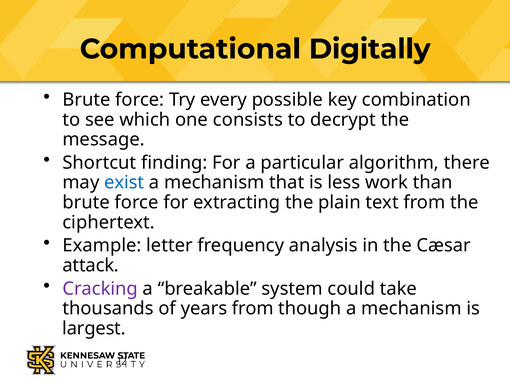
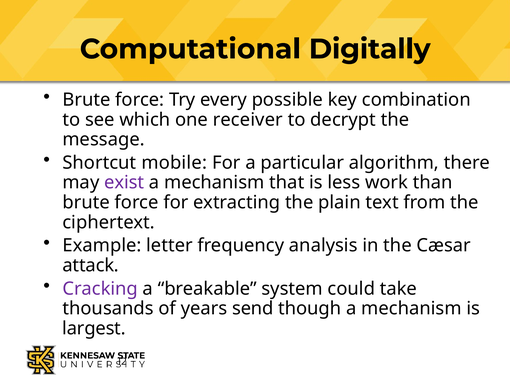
consists: consists -> receiver
finding: finding -> mobile
exist colour: blue -> purple
years from: from -> send
